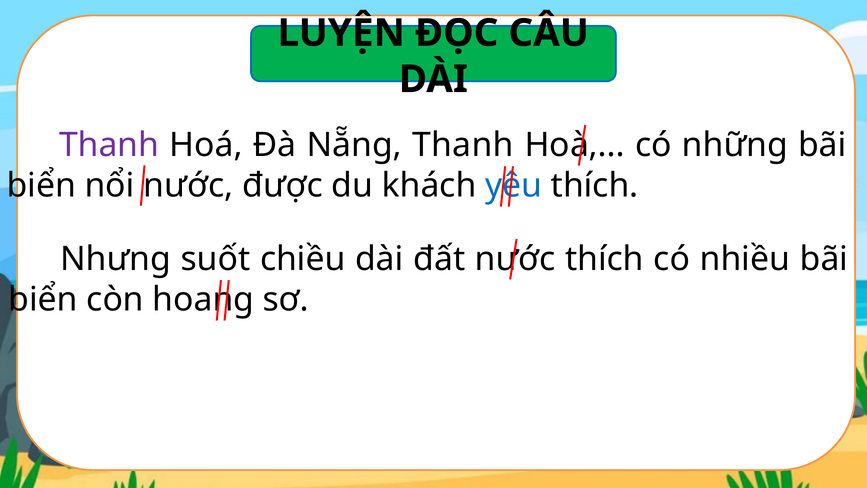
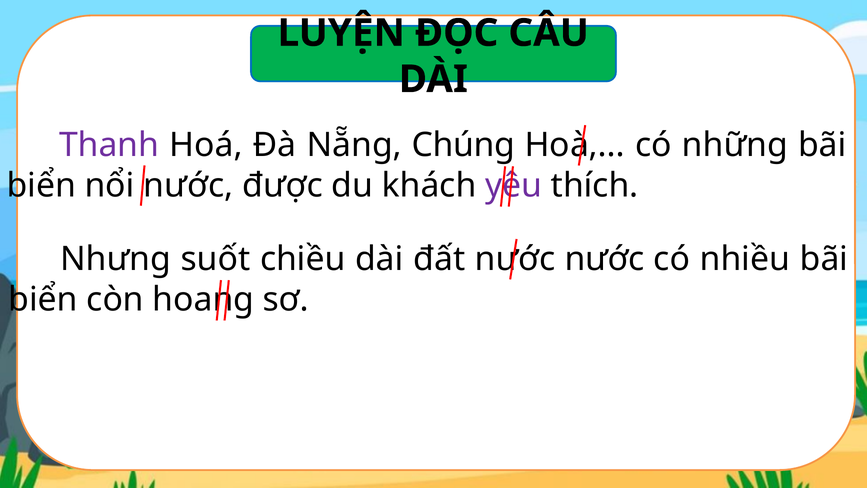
Nẵng Thanh: Thanh -> Chúng
yêu colour: blue -> purple
nước thích: thích -> nước
